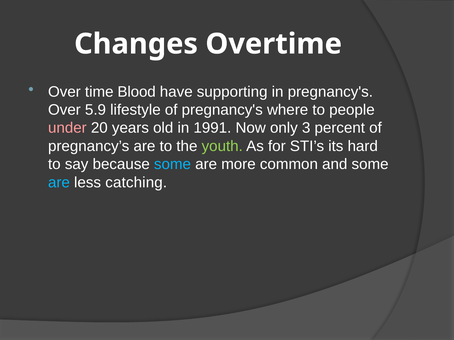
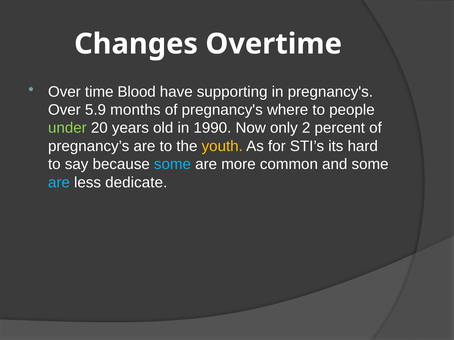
lifestyle: lifestyle -> months
under colour: pink -> light green
1991: 1991 -> 1990
3: 3 -> 2
youth colour: light green -> yellow
catching: catching -> dedicate
